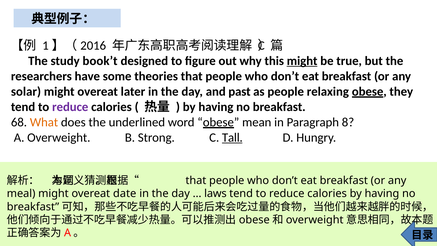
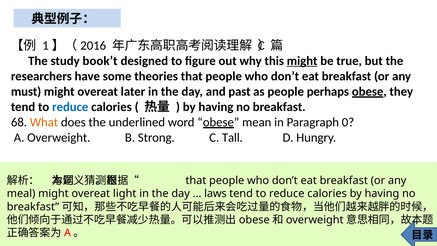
solar: solar -> must
relaxing: relaxing -> perhaps
reduce at (70, 107) colour: purple -> blue
8: 8 -> 0
Tall underline: present -> none
date: date -> light
